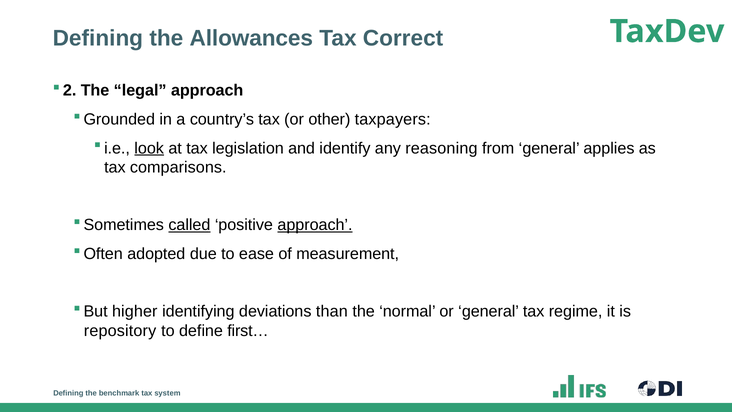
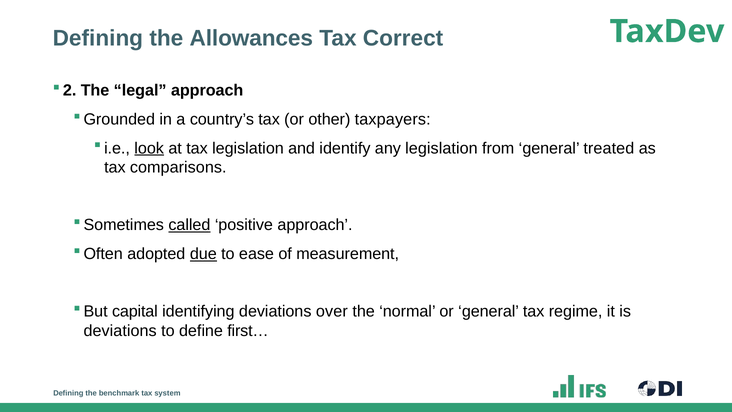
any reasoning: reasoning -> legislation
applies: applies -> treated
approach at (315, 225) underline: present -> none
due underline: none -> present
higher: higher -> capital
than: than -> over
repository at (120, 331): repository -> deviations
